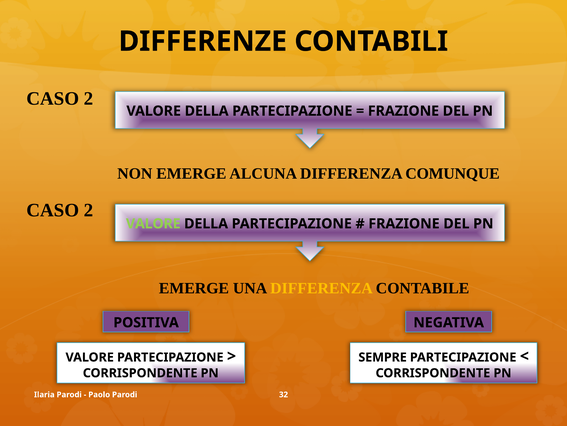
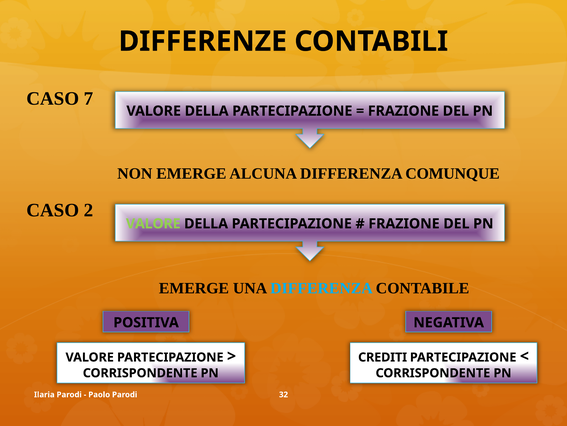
2 at (88, 98): 2 -> 7
DIFFERENZA at (321, 288) colour: yellow -> light blue
SEMPRE: SEMPRE -> CREDITI
